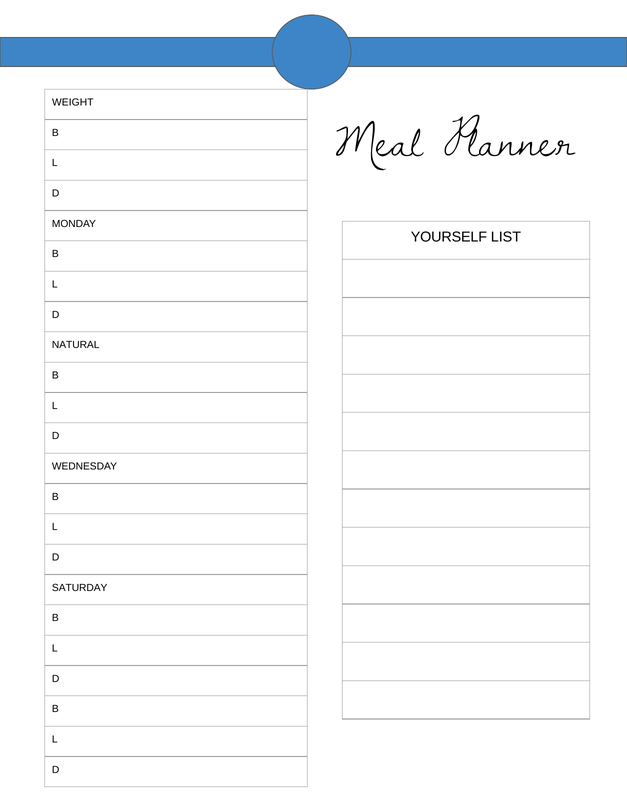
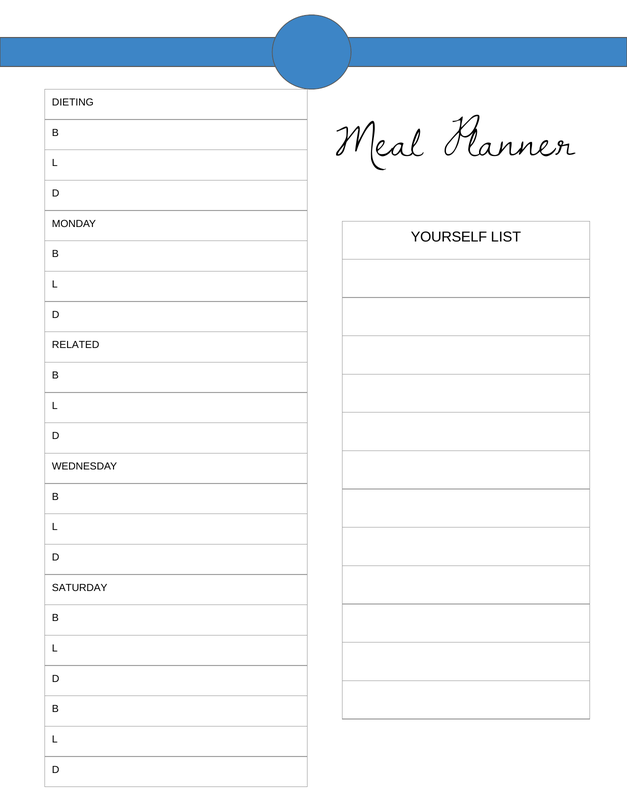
WEIGHT: WEIGHT -> DIETING
NATURAL: NATURAL -> RELATED
